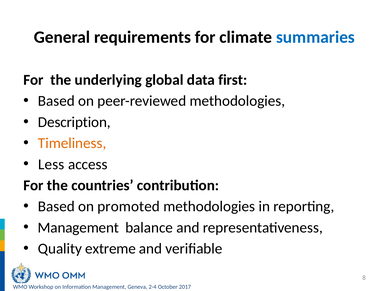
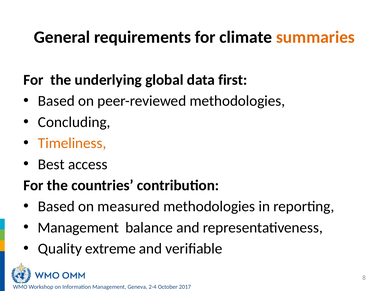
summaries colour: blue -> orange
Description: Description -> Concluding
Less: Less -> Best
promoted: promoted -> measured
